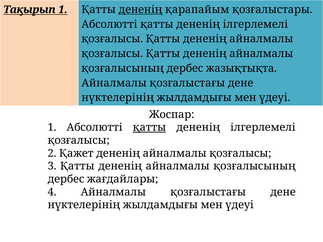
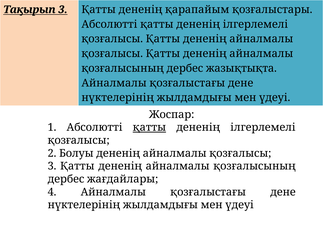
Тақырып 1: 1 -> 3
дененің at (140, 10) underline: present -> none
Қажет: Қажет -> Болуы
